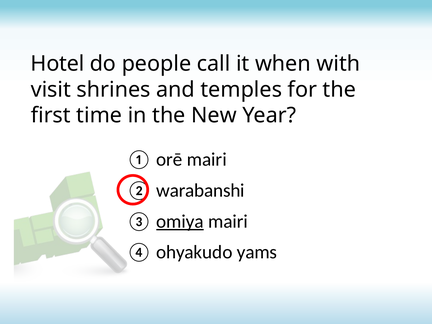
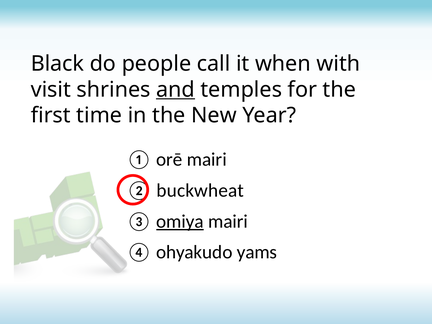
Hotel: Hotel -> Black
and underline: none -> present
warabanshi: warabanshi -> buckwheat
